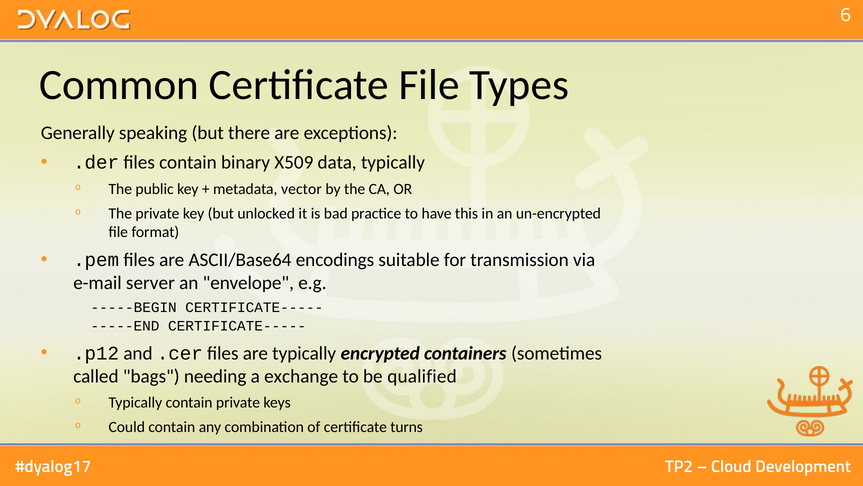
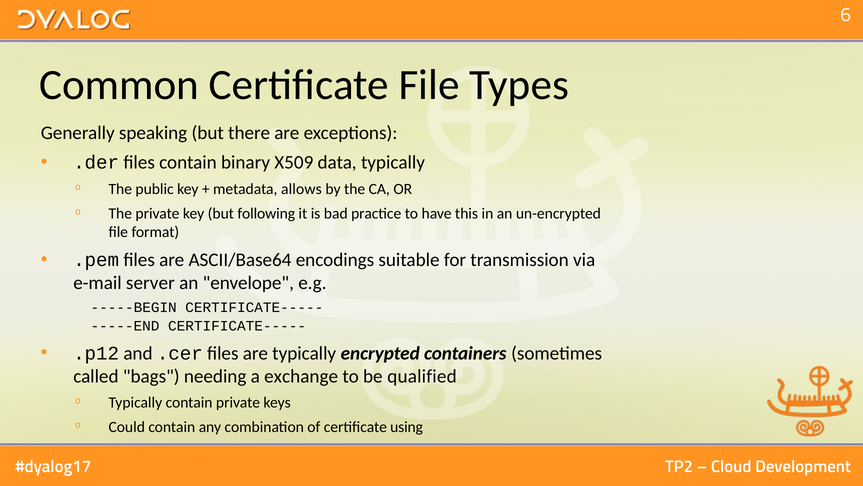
vector: vector -> allows
unlocked: unlocked -> following
turns: turns -> using
